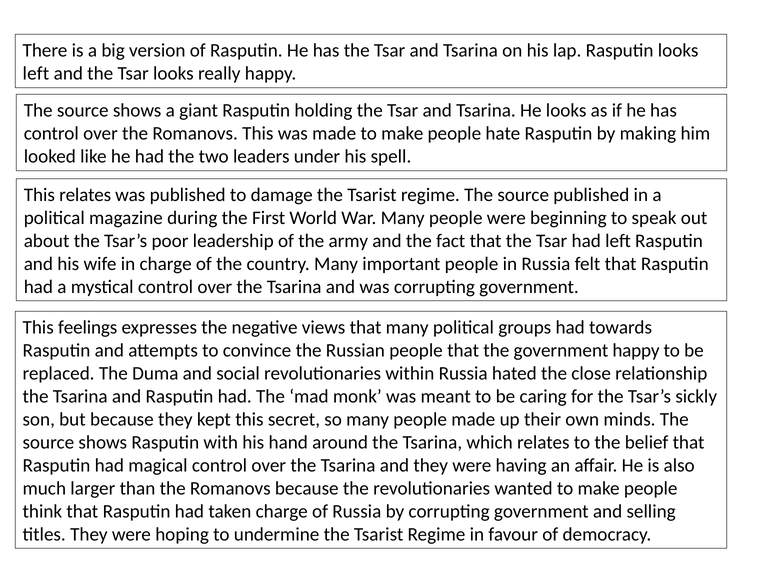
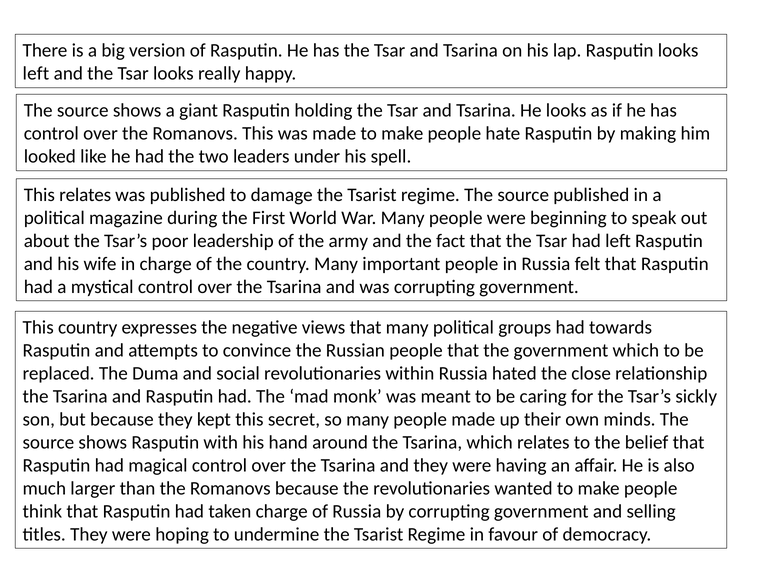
This feelings: feelings -> country
government happy: happy -> which
